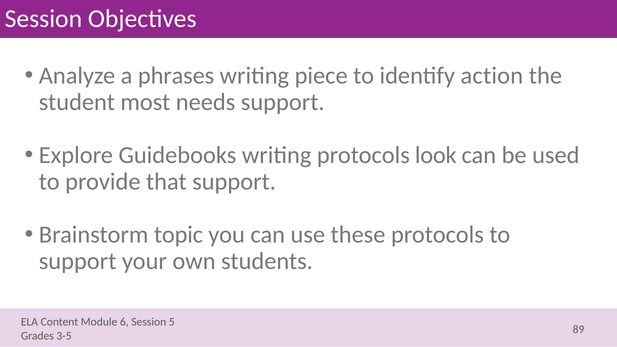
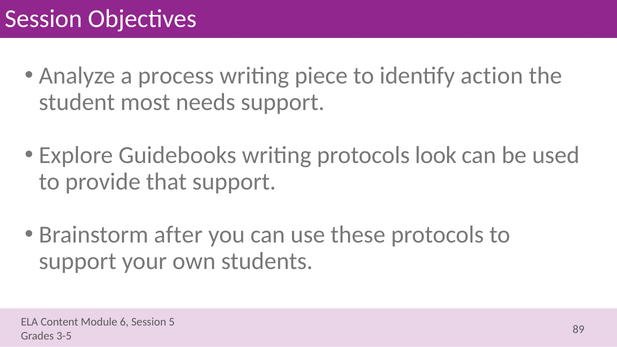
phrases: phrases -> process
topic: topic -> after
